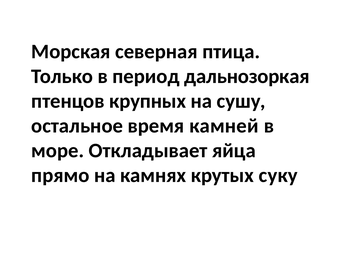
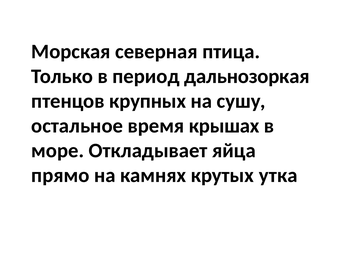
камней: камней -> крышах
суку: суку -> утка
